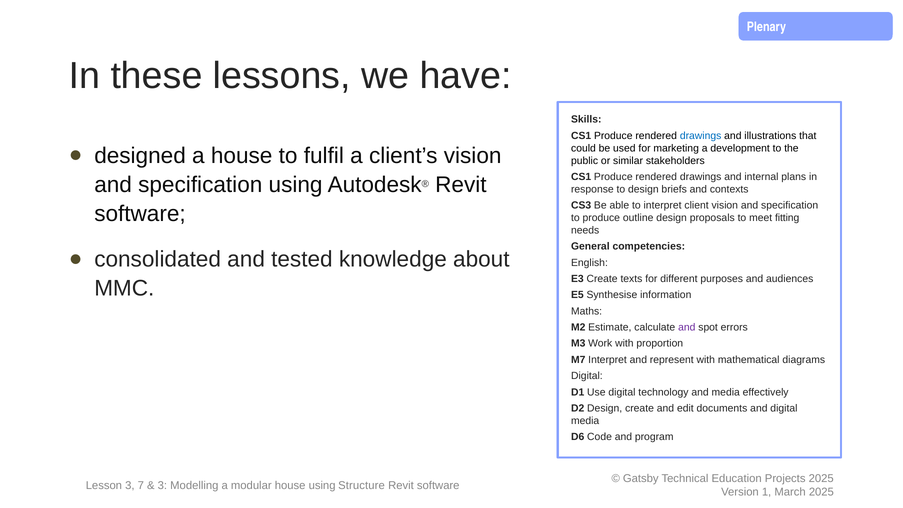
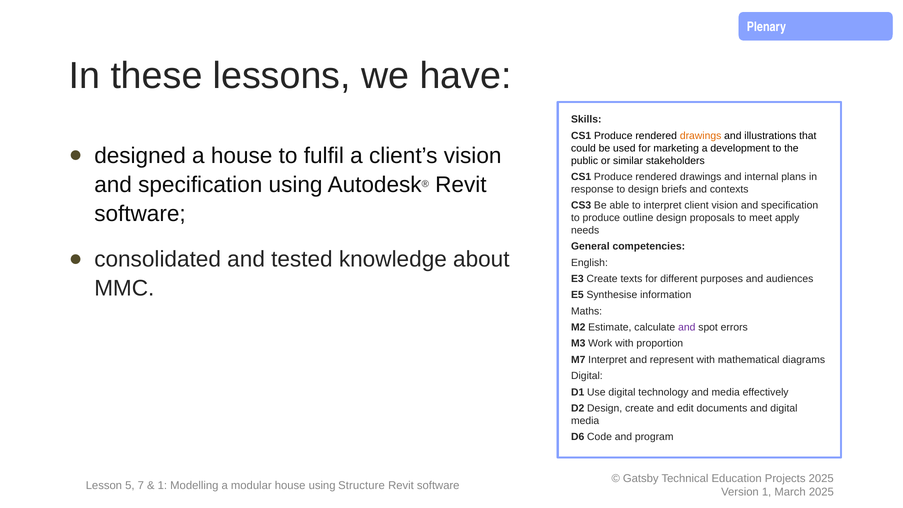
drawings at (701, 136) colour: blue -> orange
fitting: fitting -> apply
Lesson 3: 3 -> 5
3 at (162, 485): 3 -> 1
